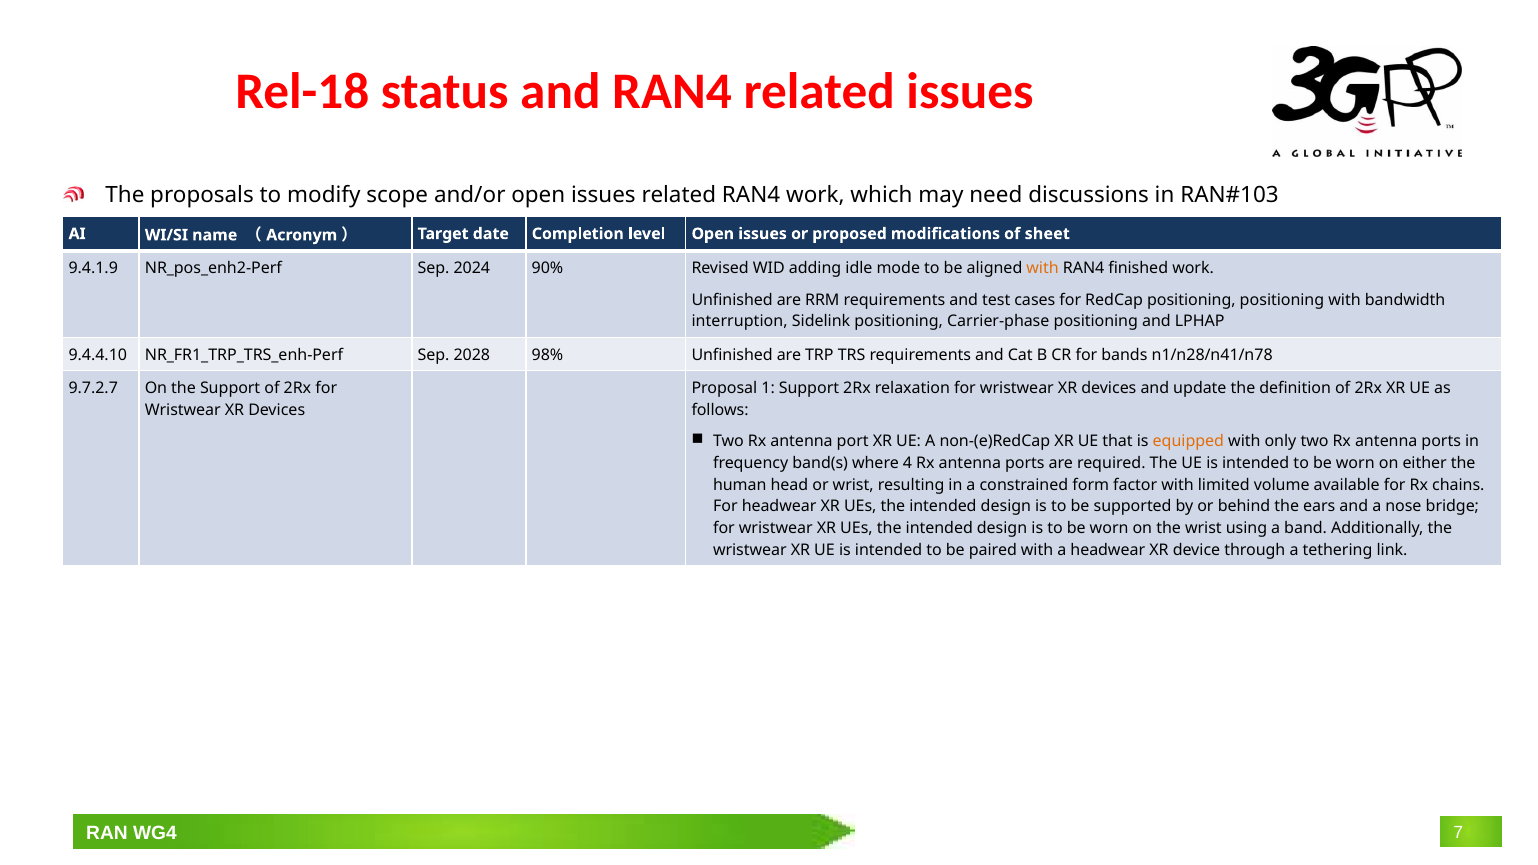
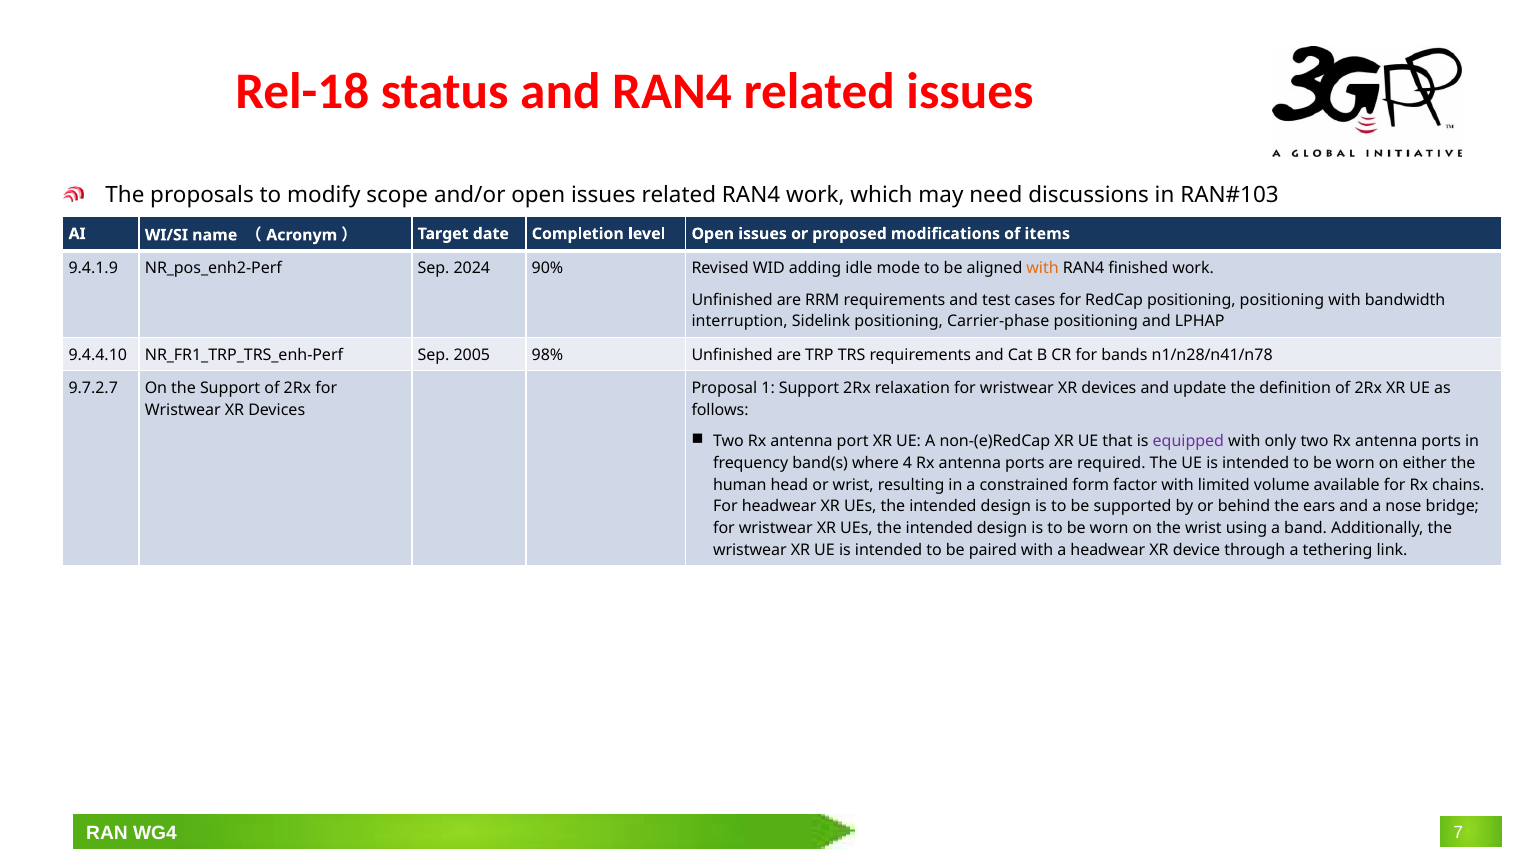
sheet: sheet -> items
2028: 2028 -> 2005
equipped colour: orange -> purple
